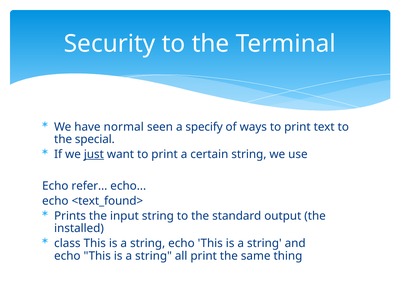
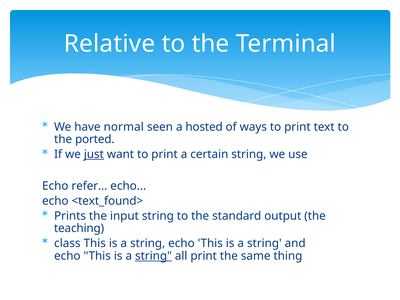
Security: Security -> Relative
specify: specify -> hosted
special: special -> ported
installed: installed -> teaching
string at (153, 256) underline: none -> present
